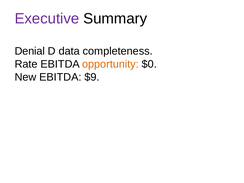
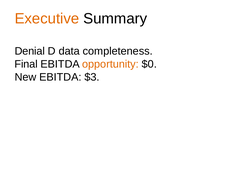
Executive colour: purple -> orange
Rate: Rate -> Final
$9: $9 -> $3
